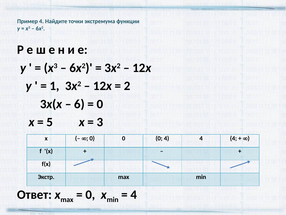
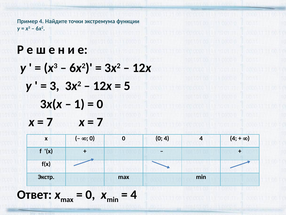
1: 1 -> 3
2: 2 -> 5
6: 6 -> 1
5 at (50, 122): 5 -> 7
3 at (100, 122): 3 -> 7
